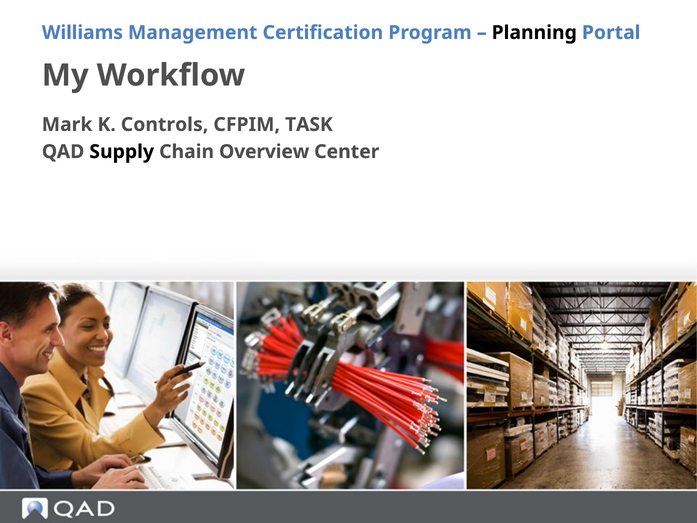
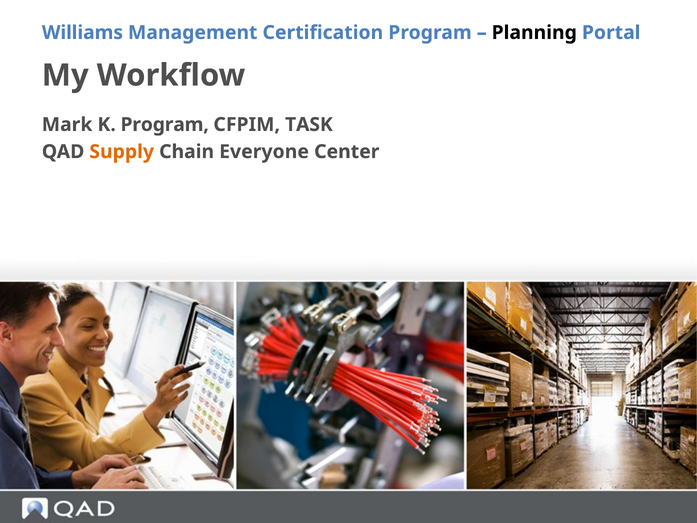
K Controls: Controls -> Program
Supply colour: black -> orange
Overview: Overview -> Everyone
